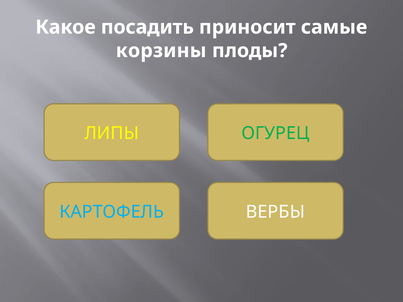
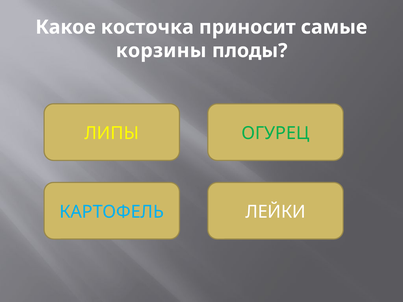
посадить: посадить -> косточка
ВЕРБЫ: ВЕРБЫ -> ЛЕЙКИ
